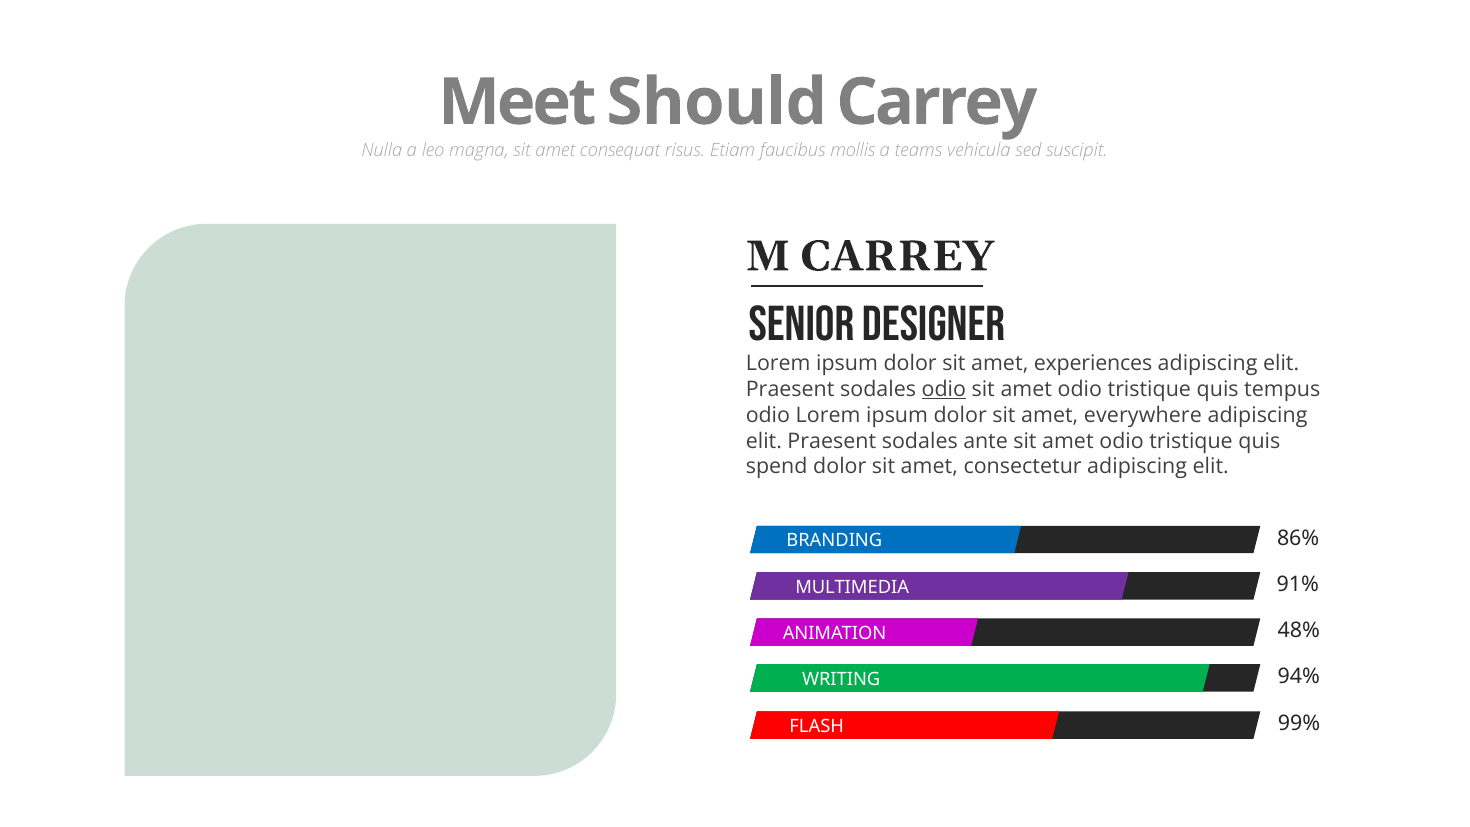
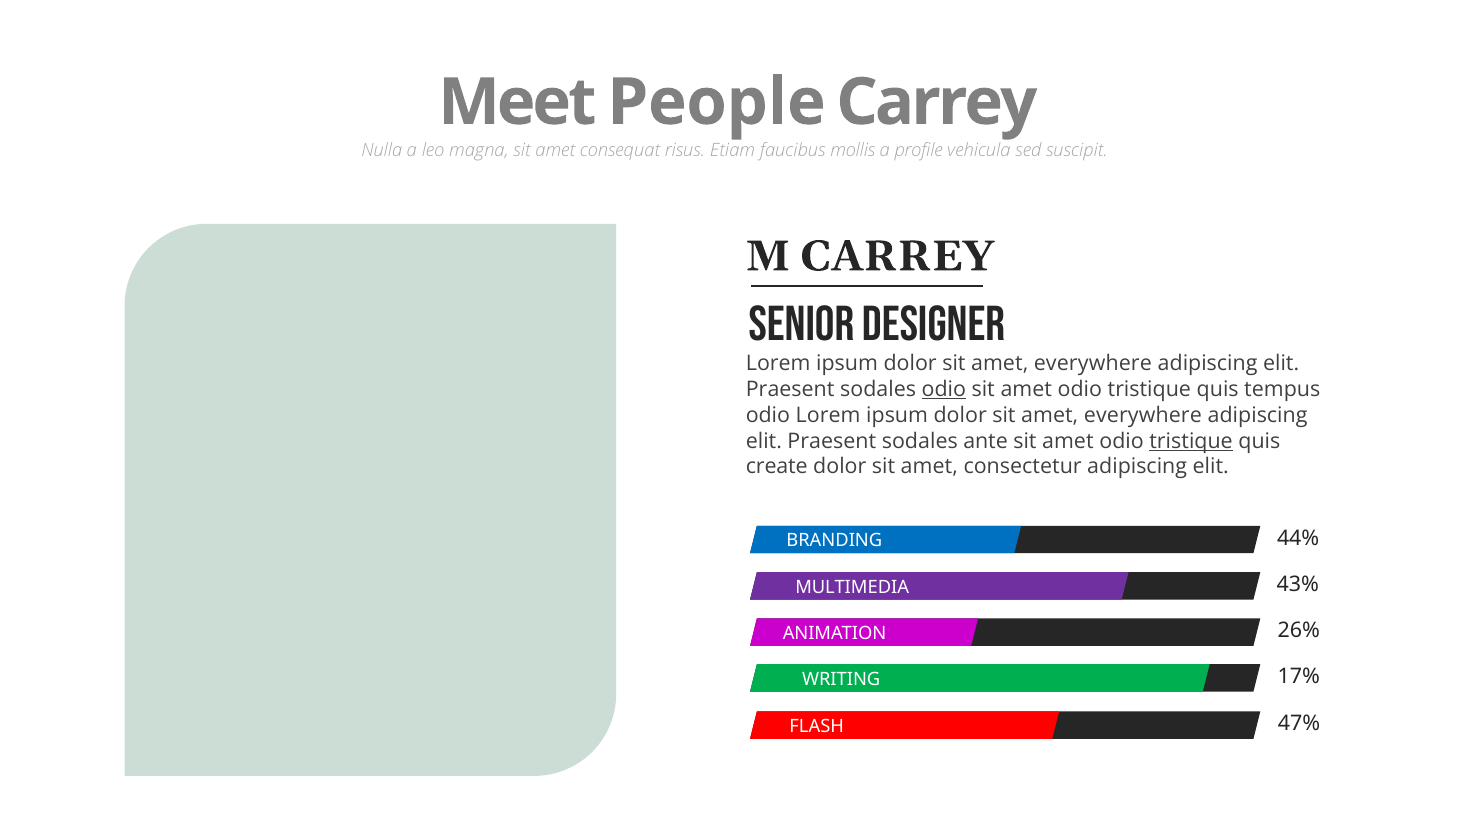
Should: Should -> People
teams: teams -> profile
experiences at (1093, 364): experiences -> everywhere
tristique at (1191, 441) underline: none -> present
spend: spend -> create
86%: 86% -> 44%
91%: 91% -> 43%
48%: 48% -> 26%
94%: 94% -> 17%
99%: 99% -> 47%
